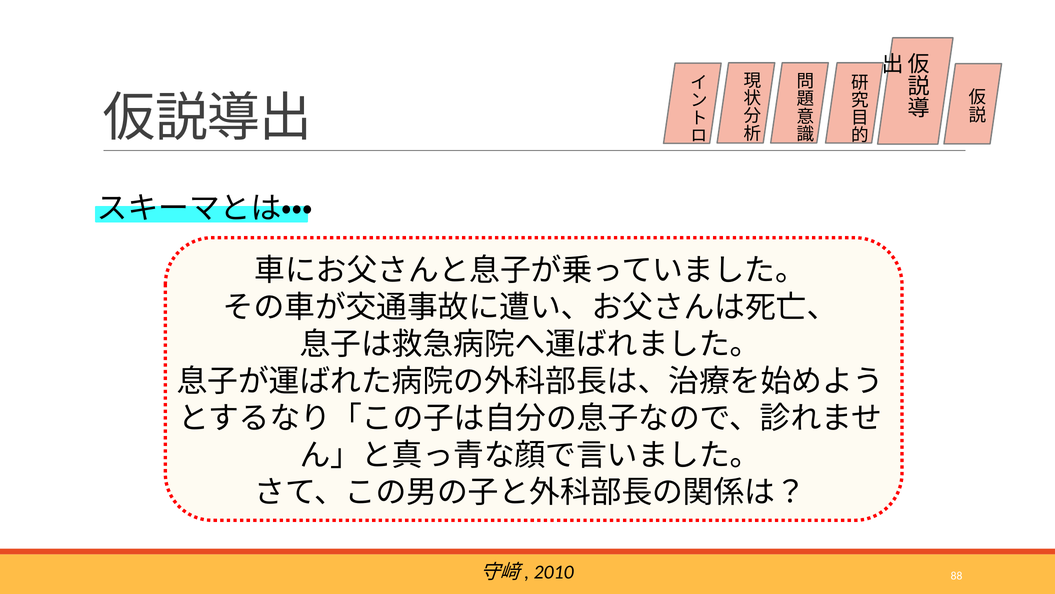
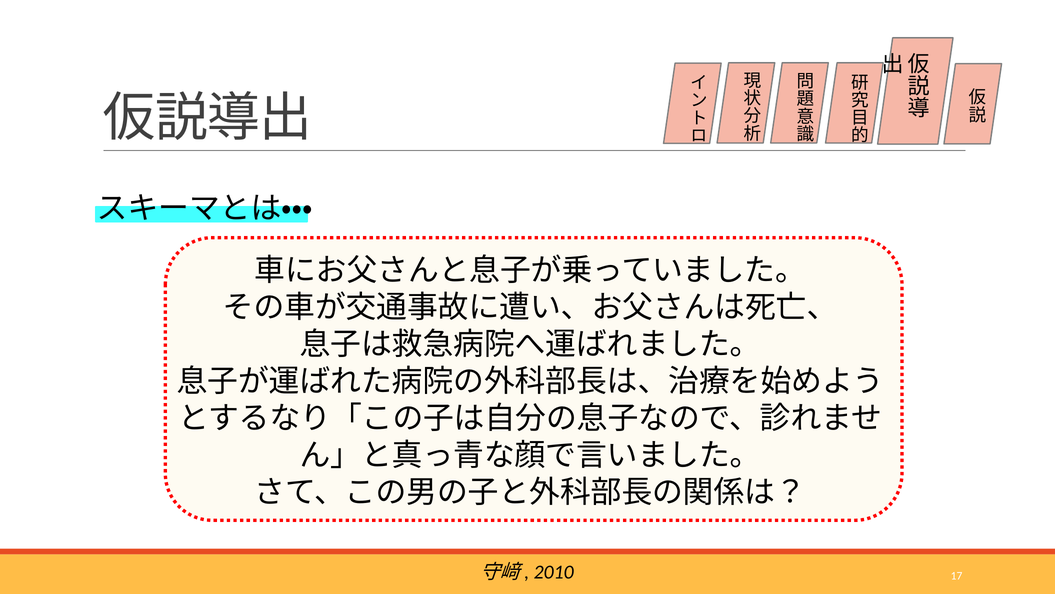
88: 88 -> 17
